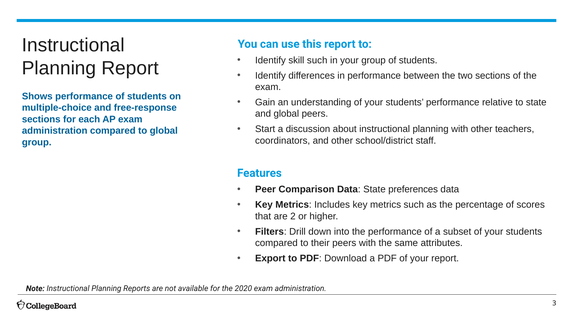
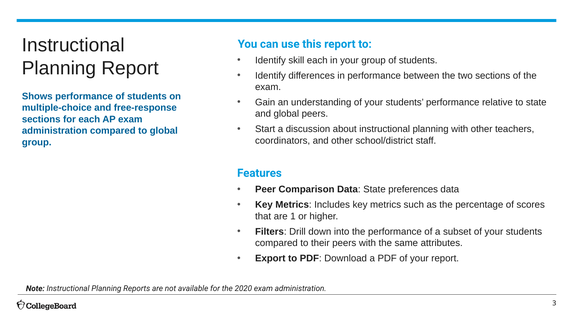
skill such: such -> each
2: 2 -> 1
